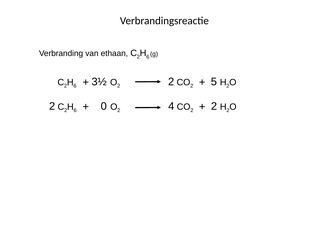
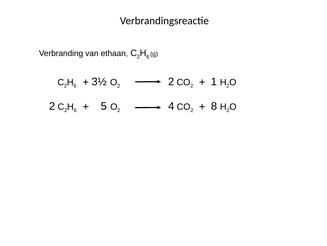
5: 5 -> 1
0: 0 -> 5
2 at (214, 106): 2 -> 8
